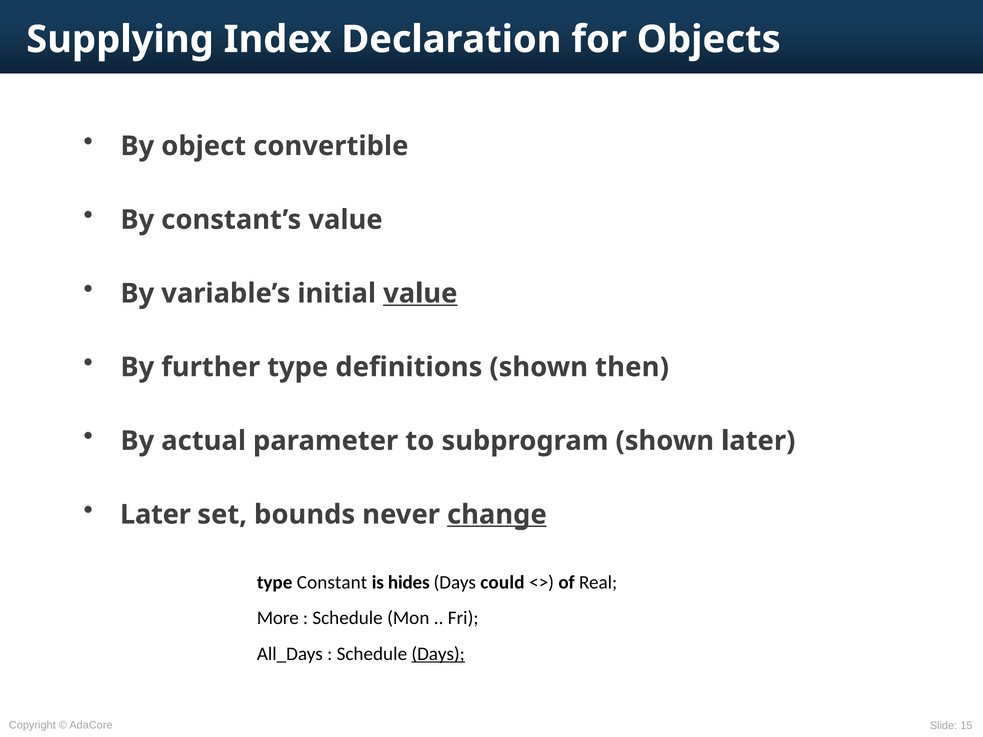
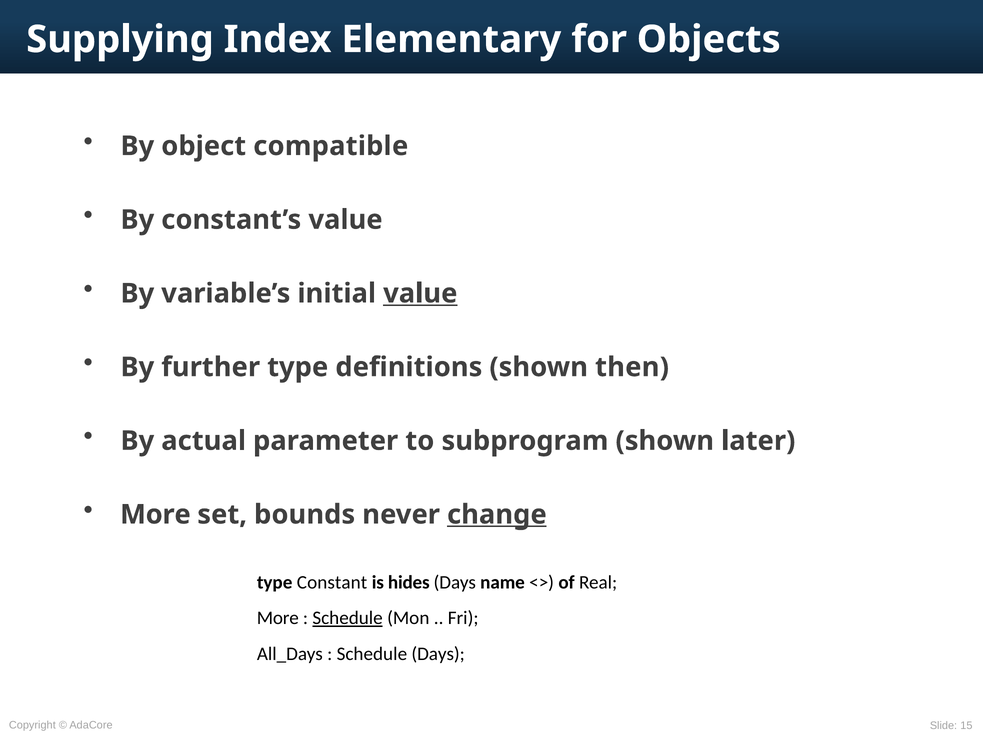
Declaration: Declaration -> Elementary
convertible: convertible -> compatible
Later at (155, 515): Later -> More
could: could -> name
Schedule at (348, 618) underline: none -> present
Days at (438, 654) underline: present -> none
